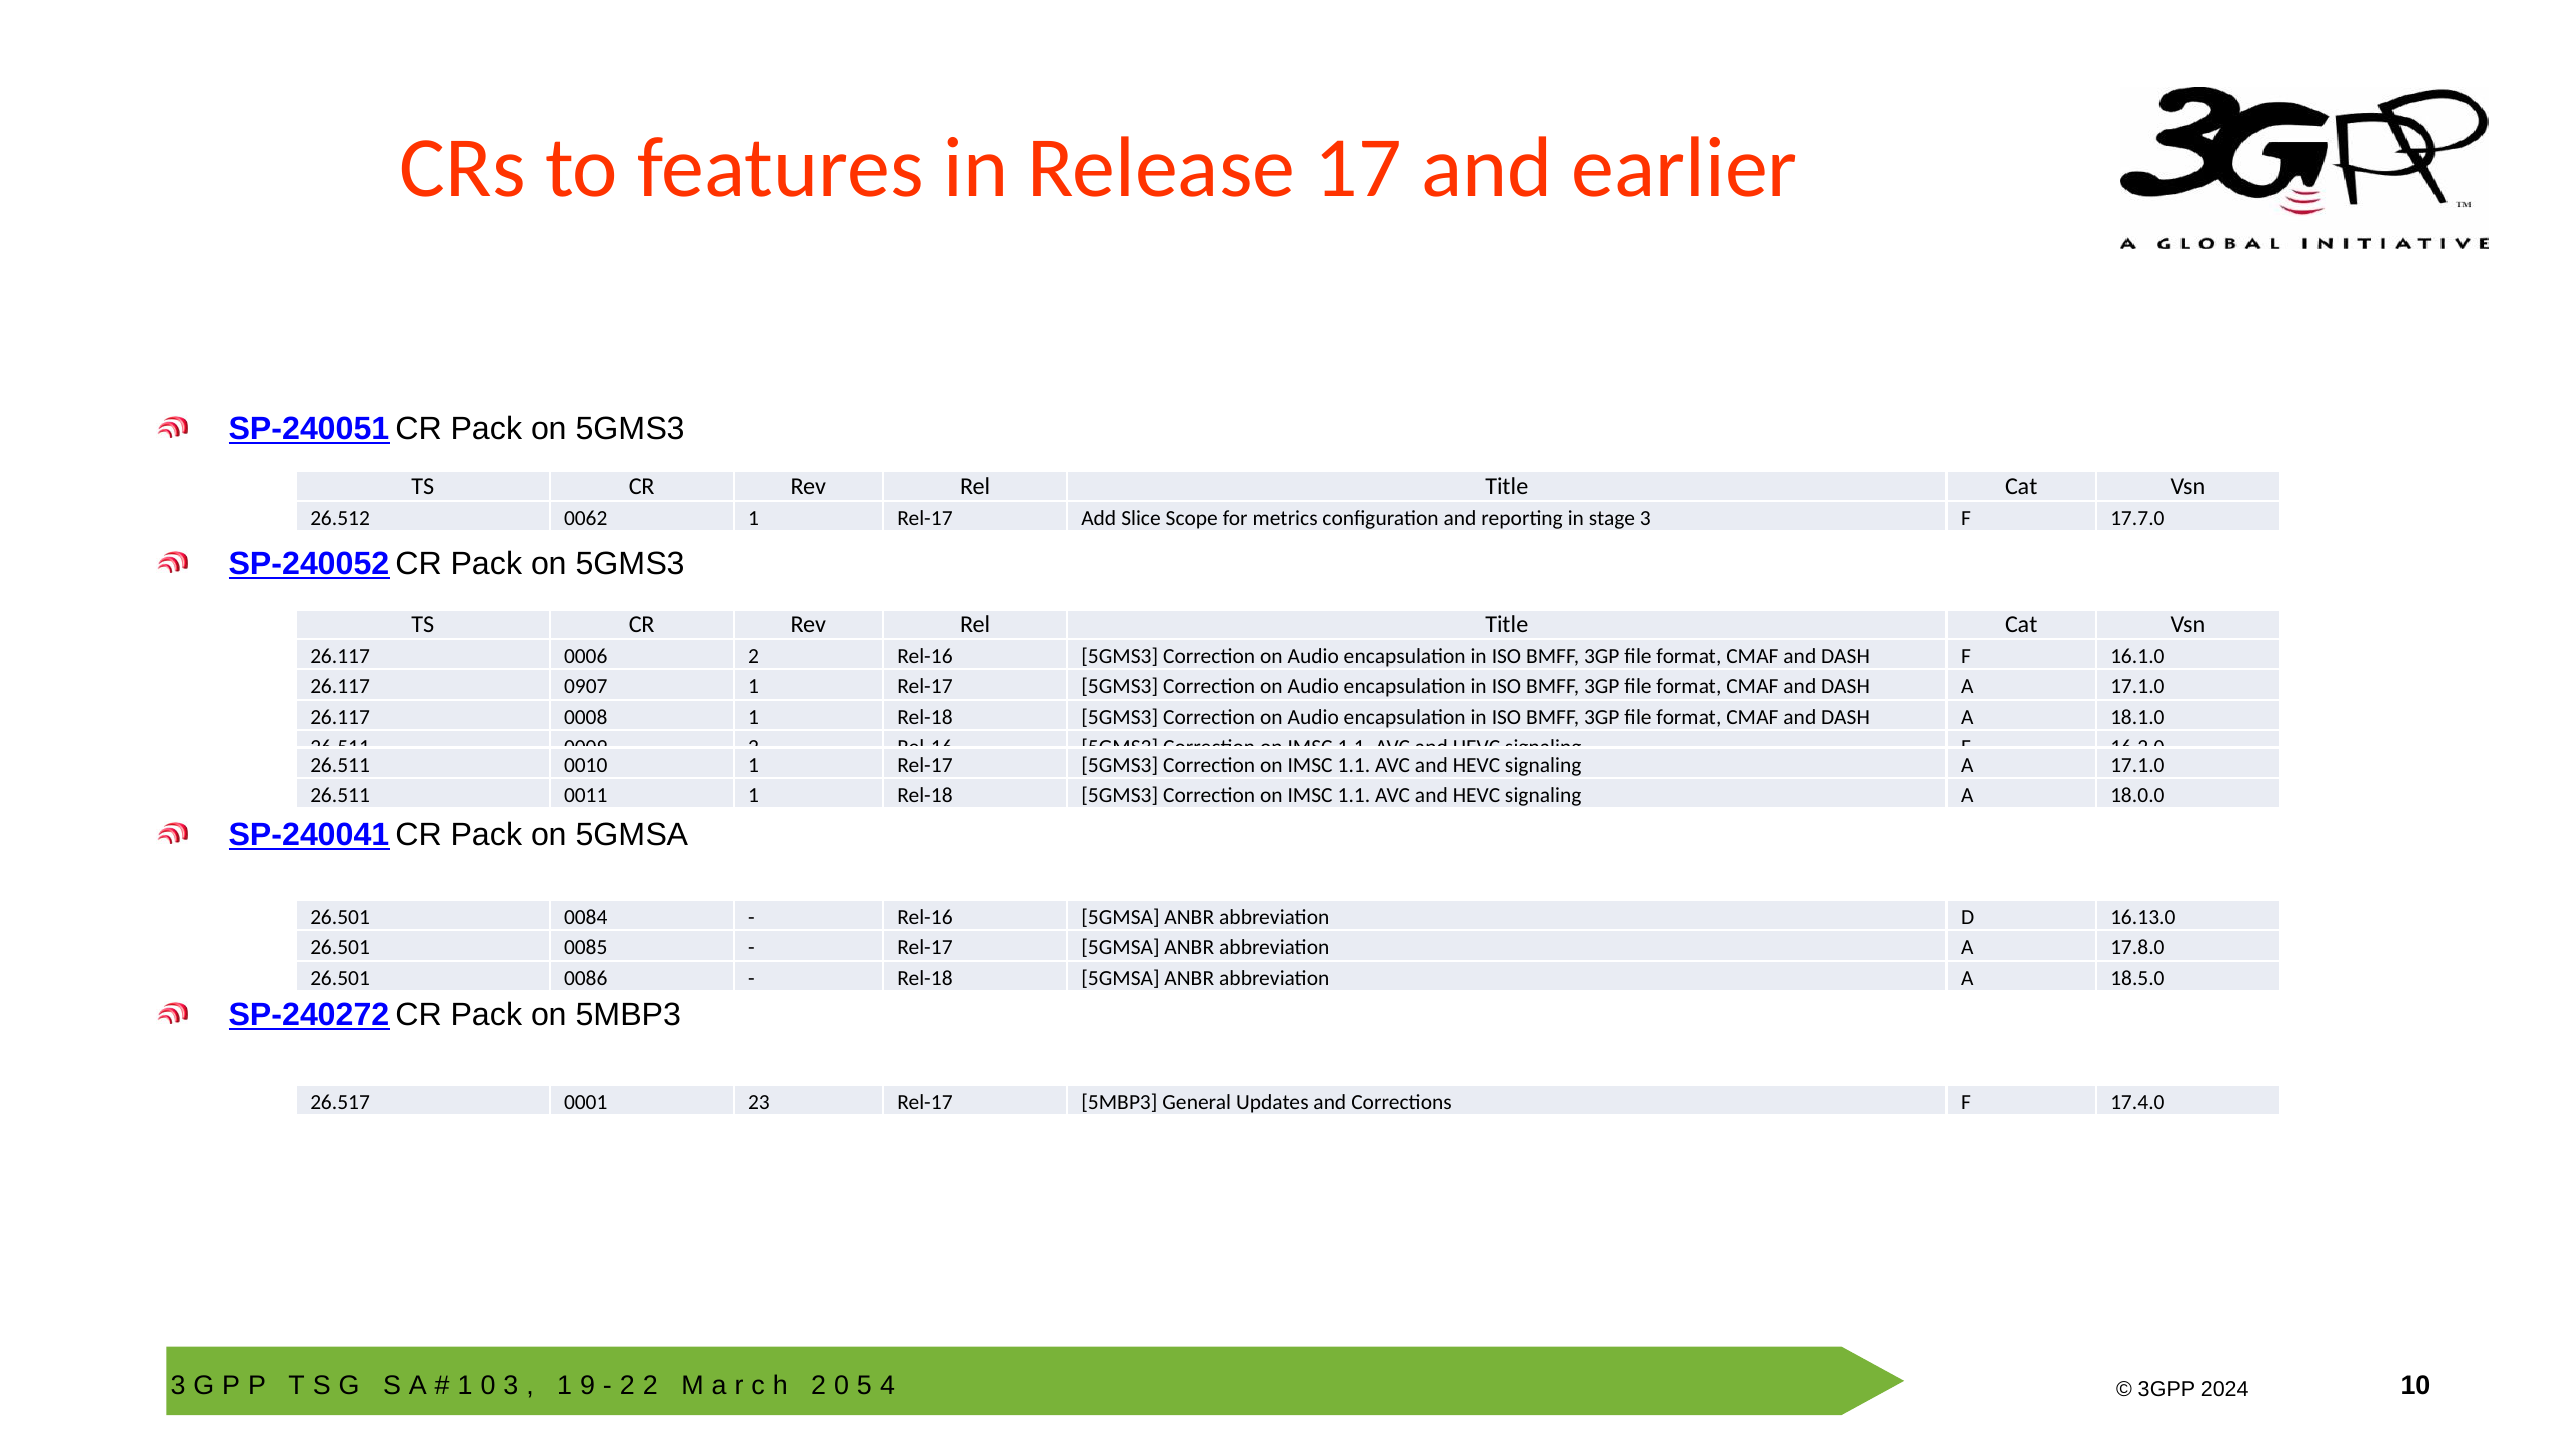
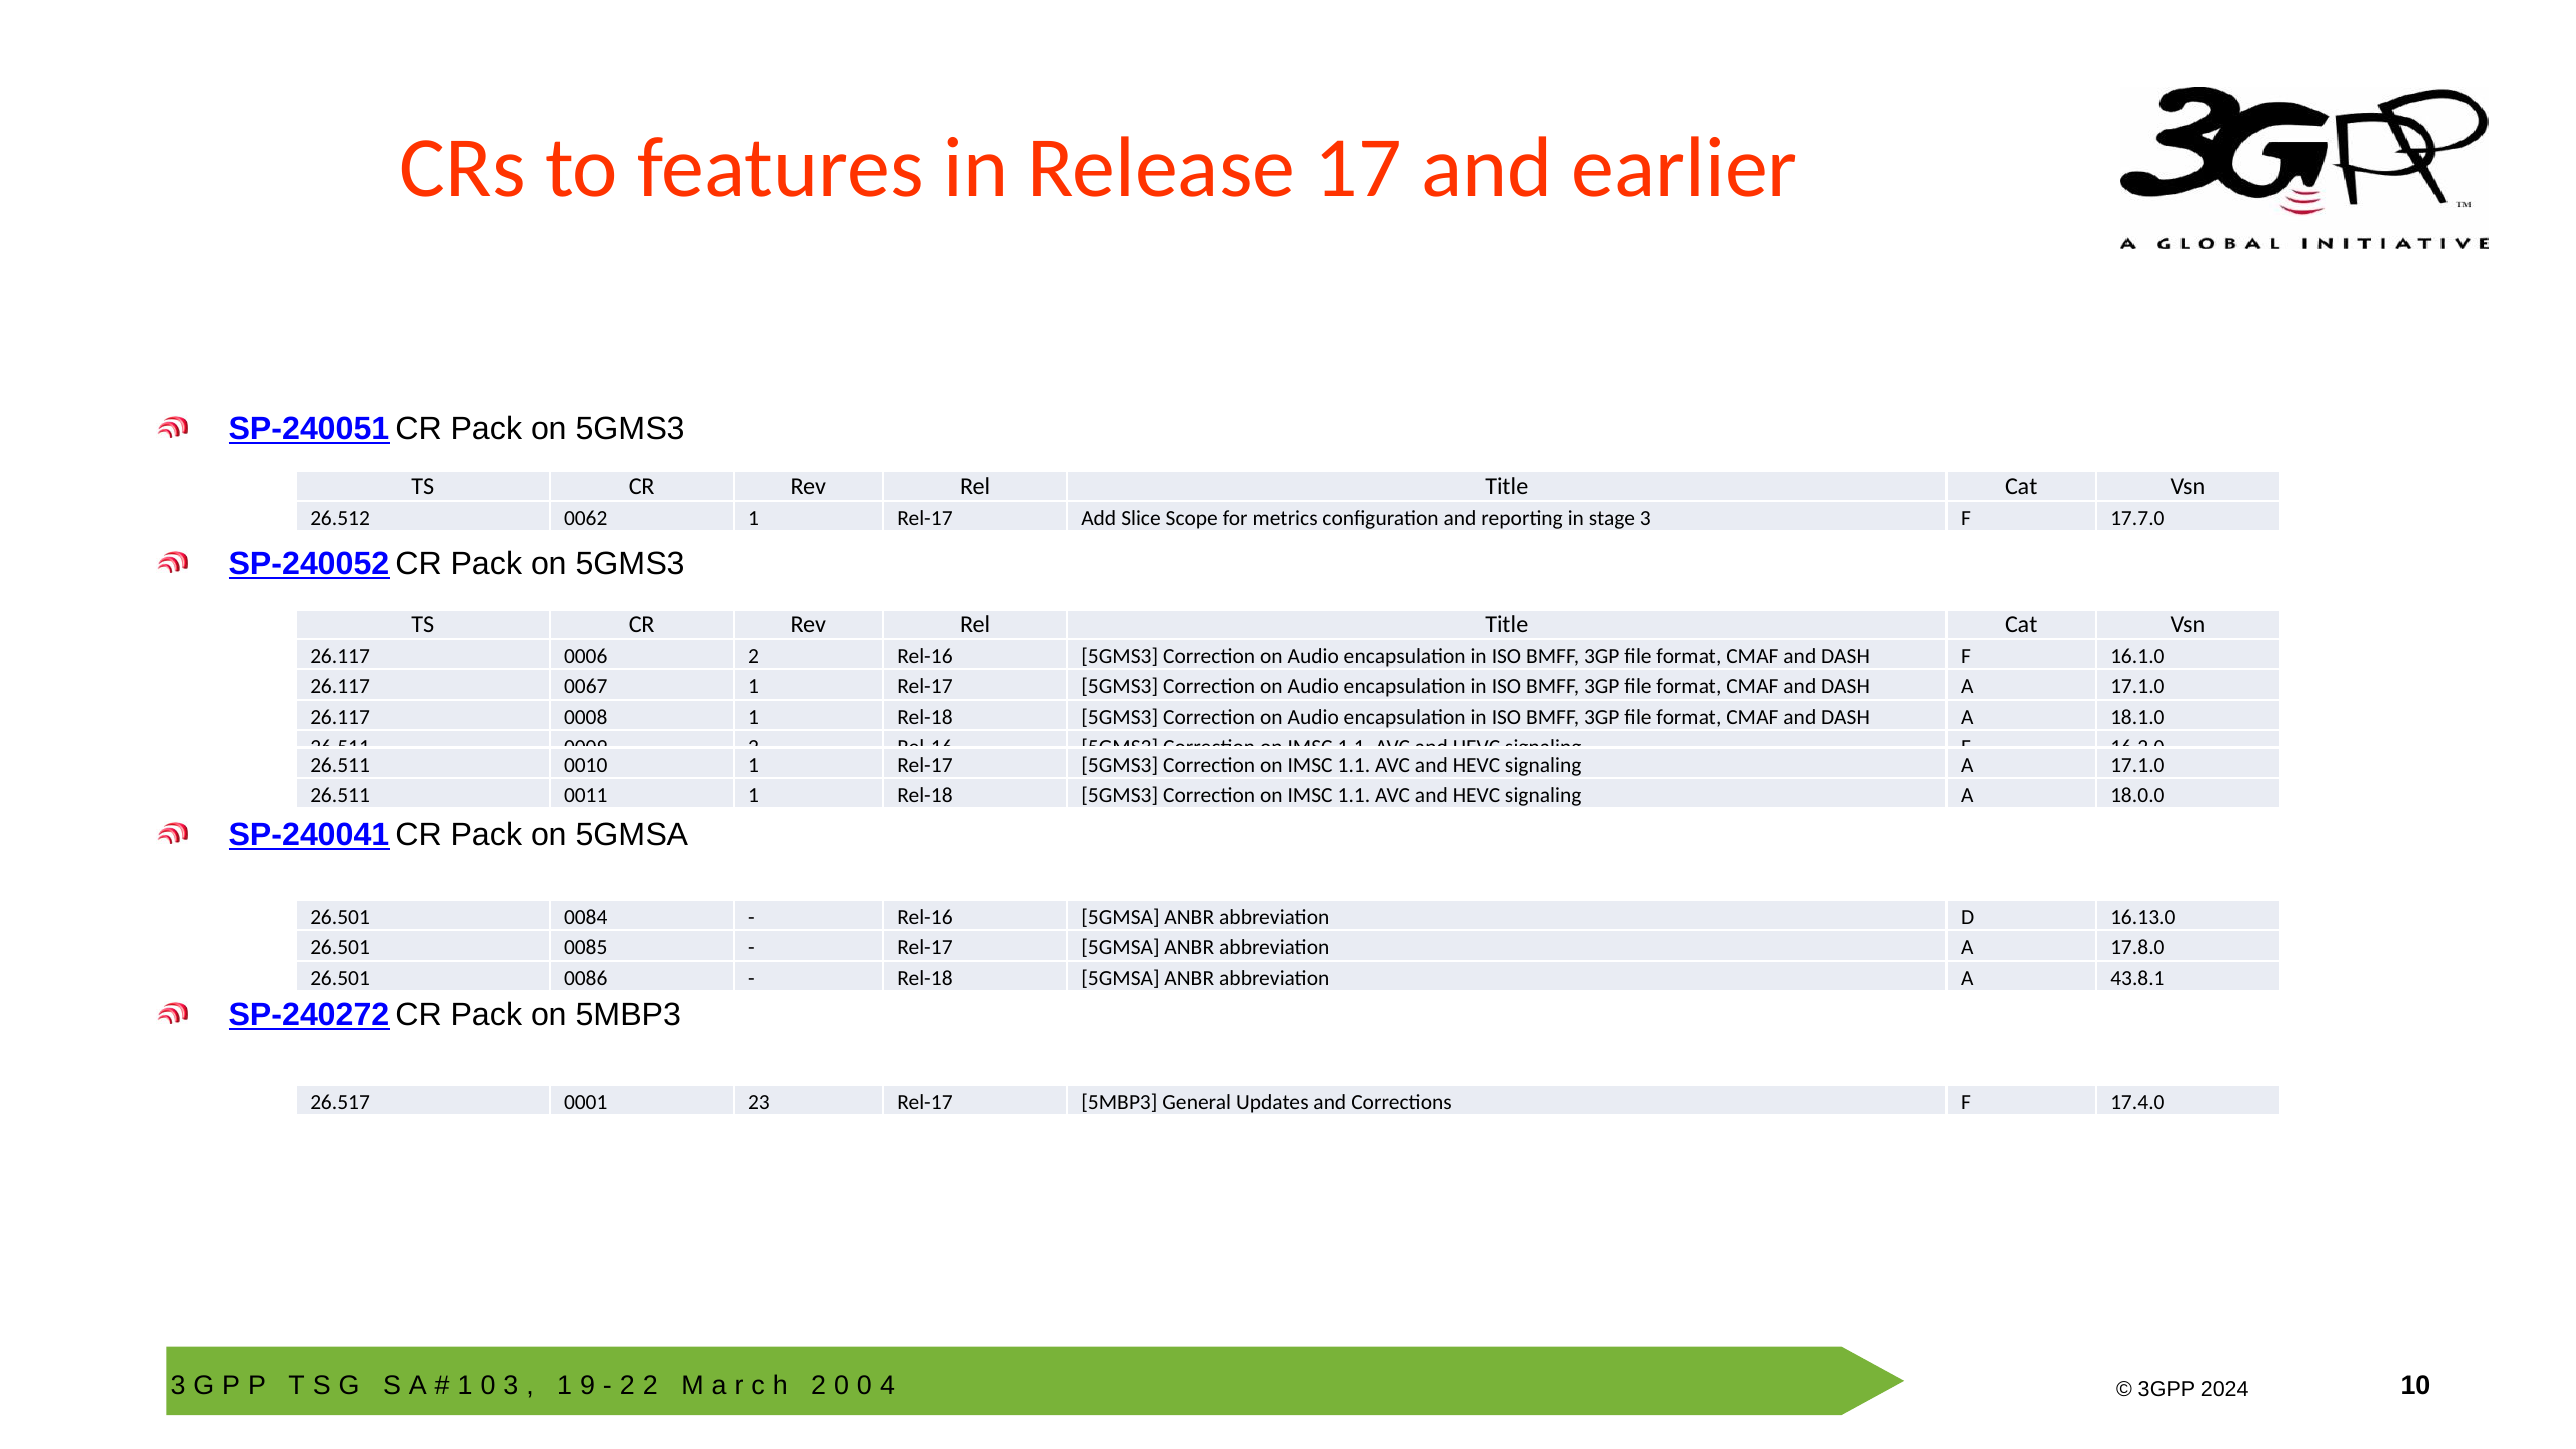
0907: 0907 -> 0067
18.5.0: 18.5.0 -> 43.8.1
5 at (864, 1386): 5 -> 0
